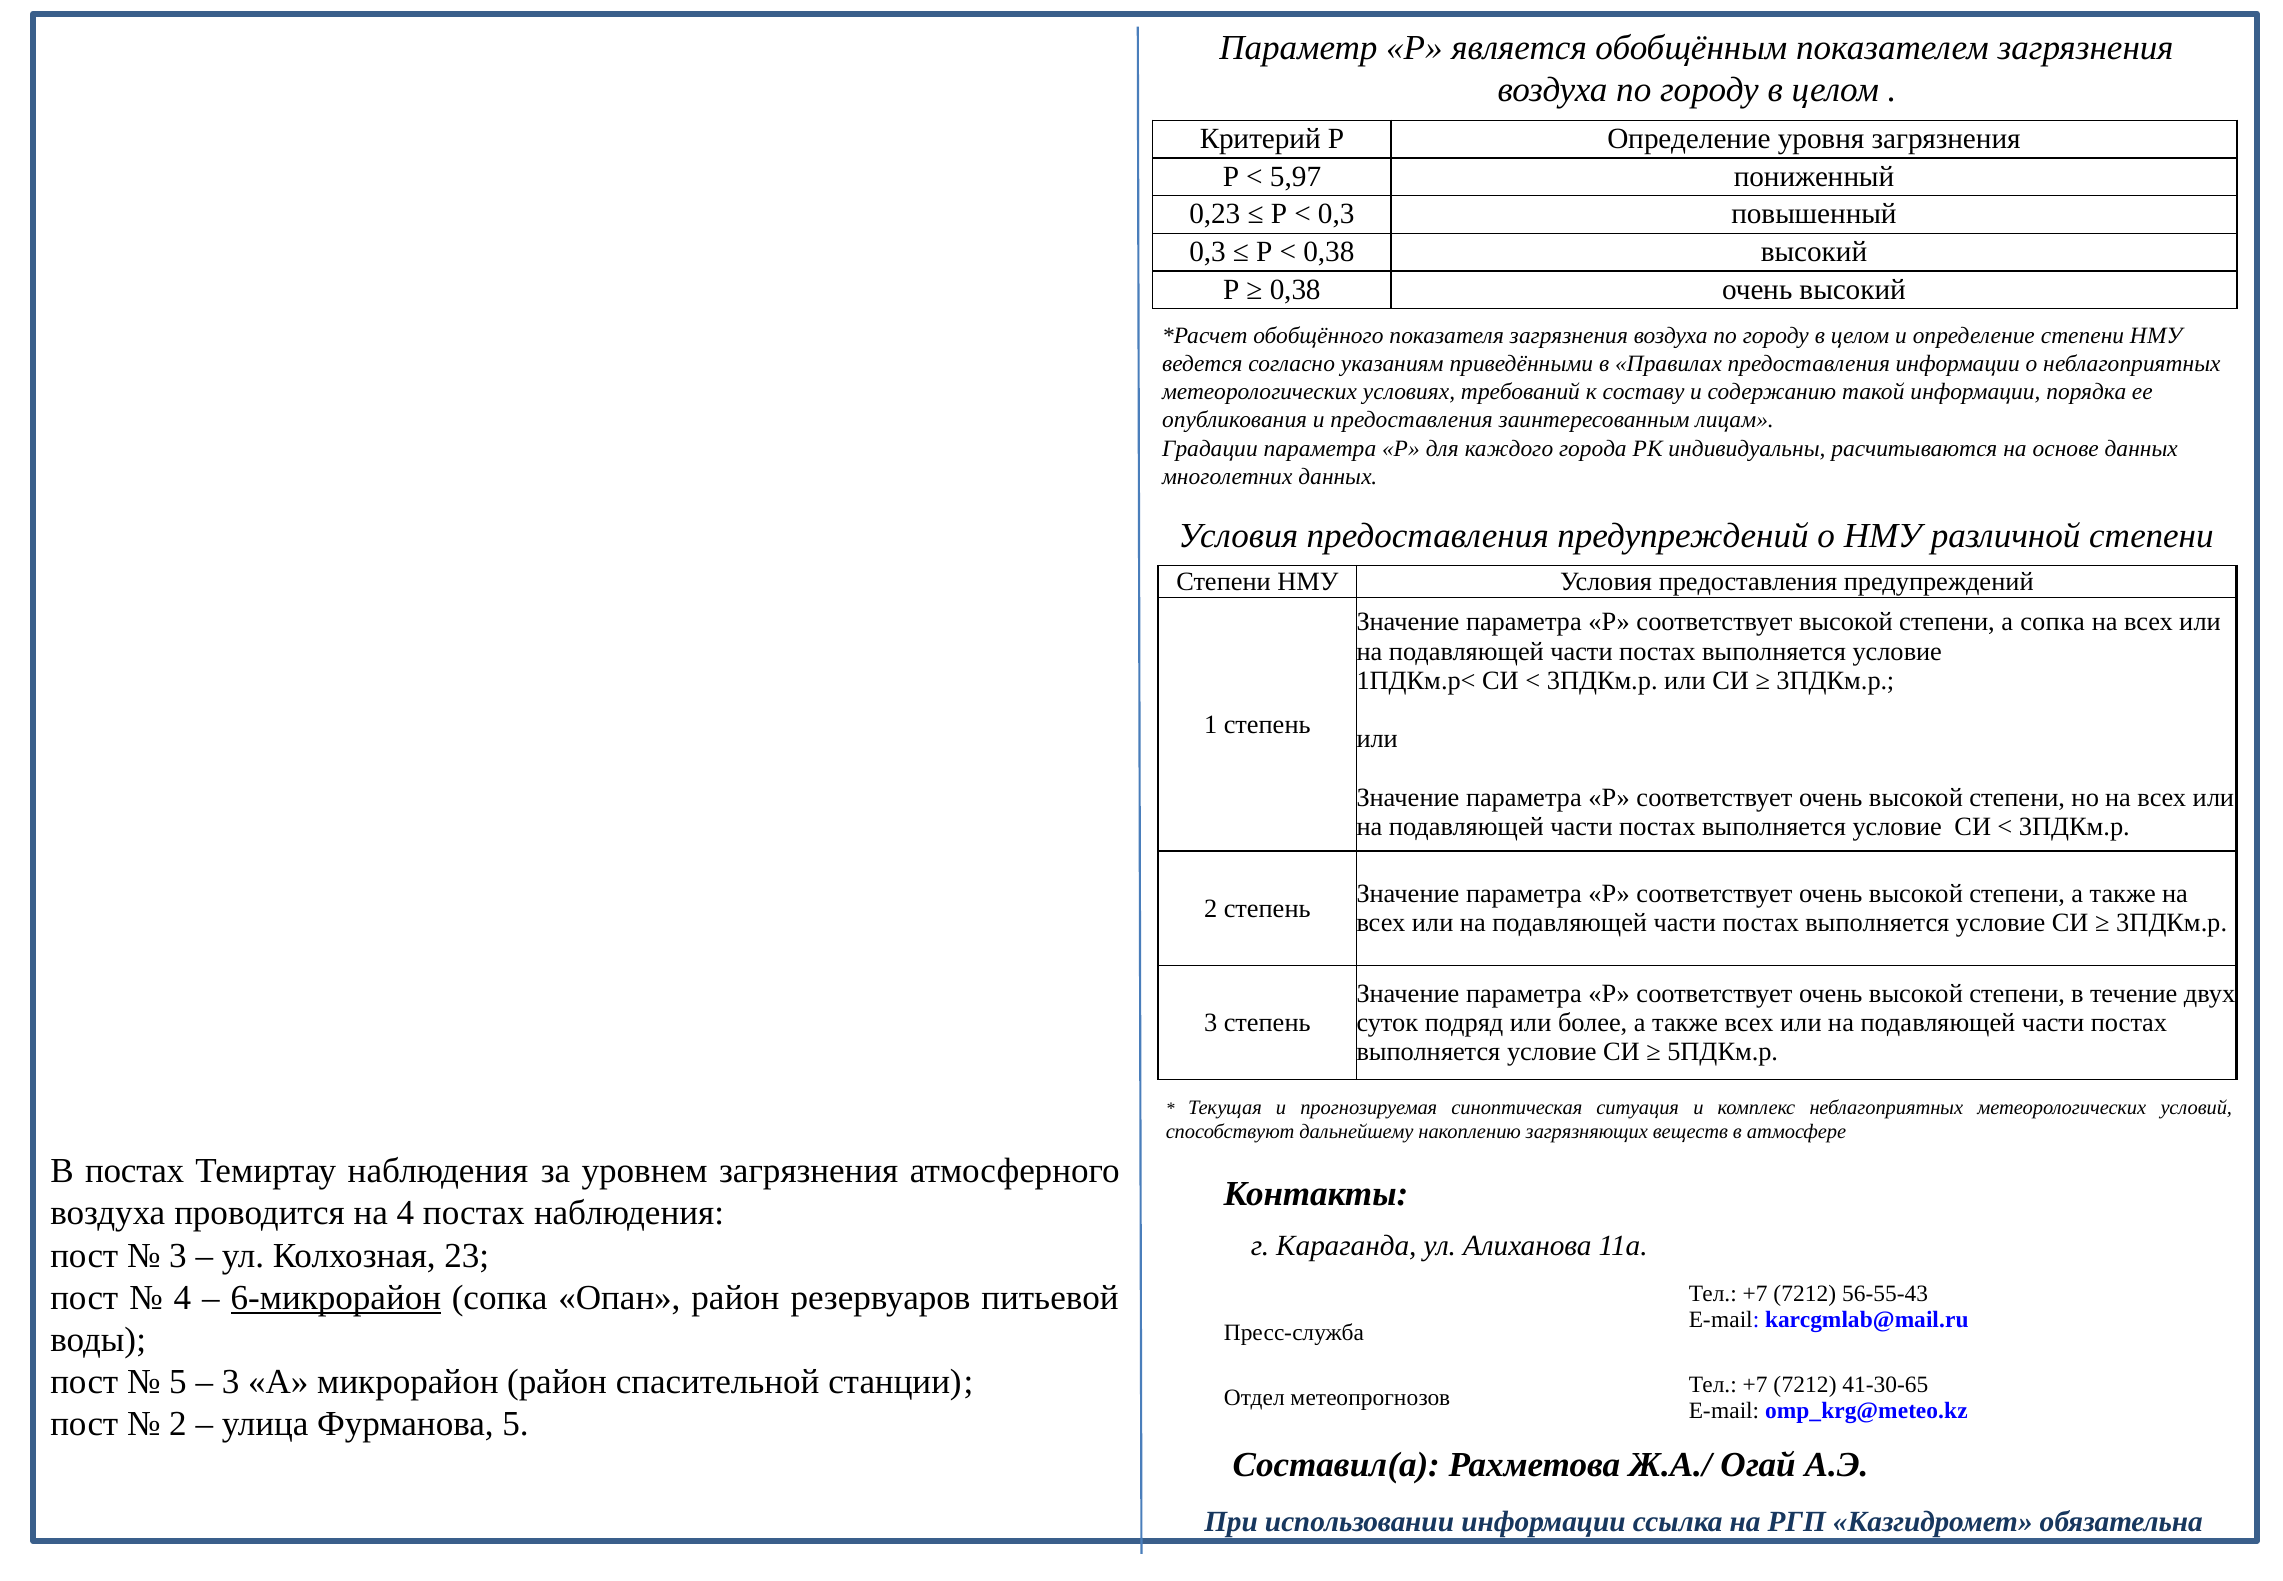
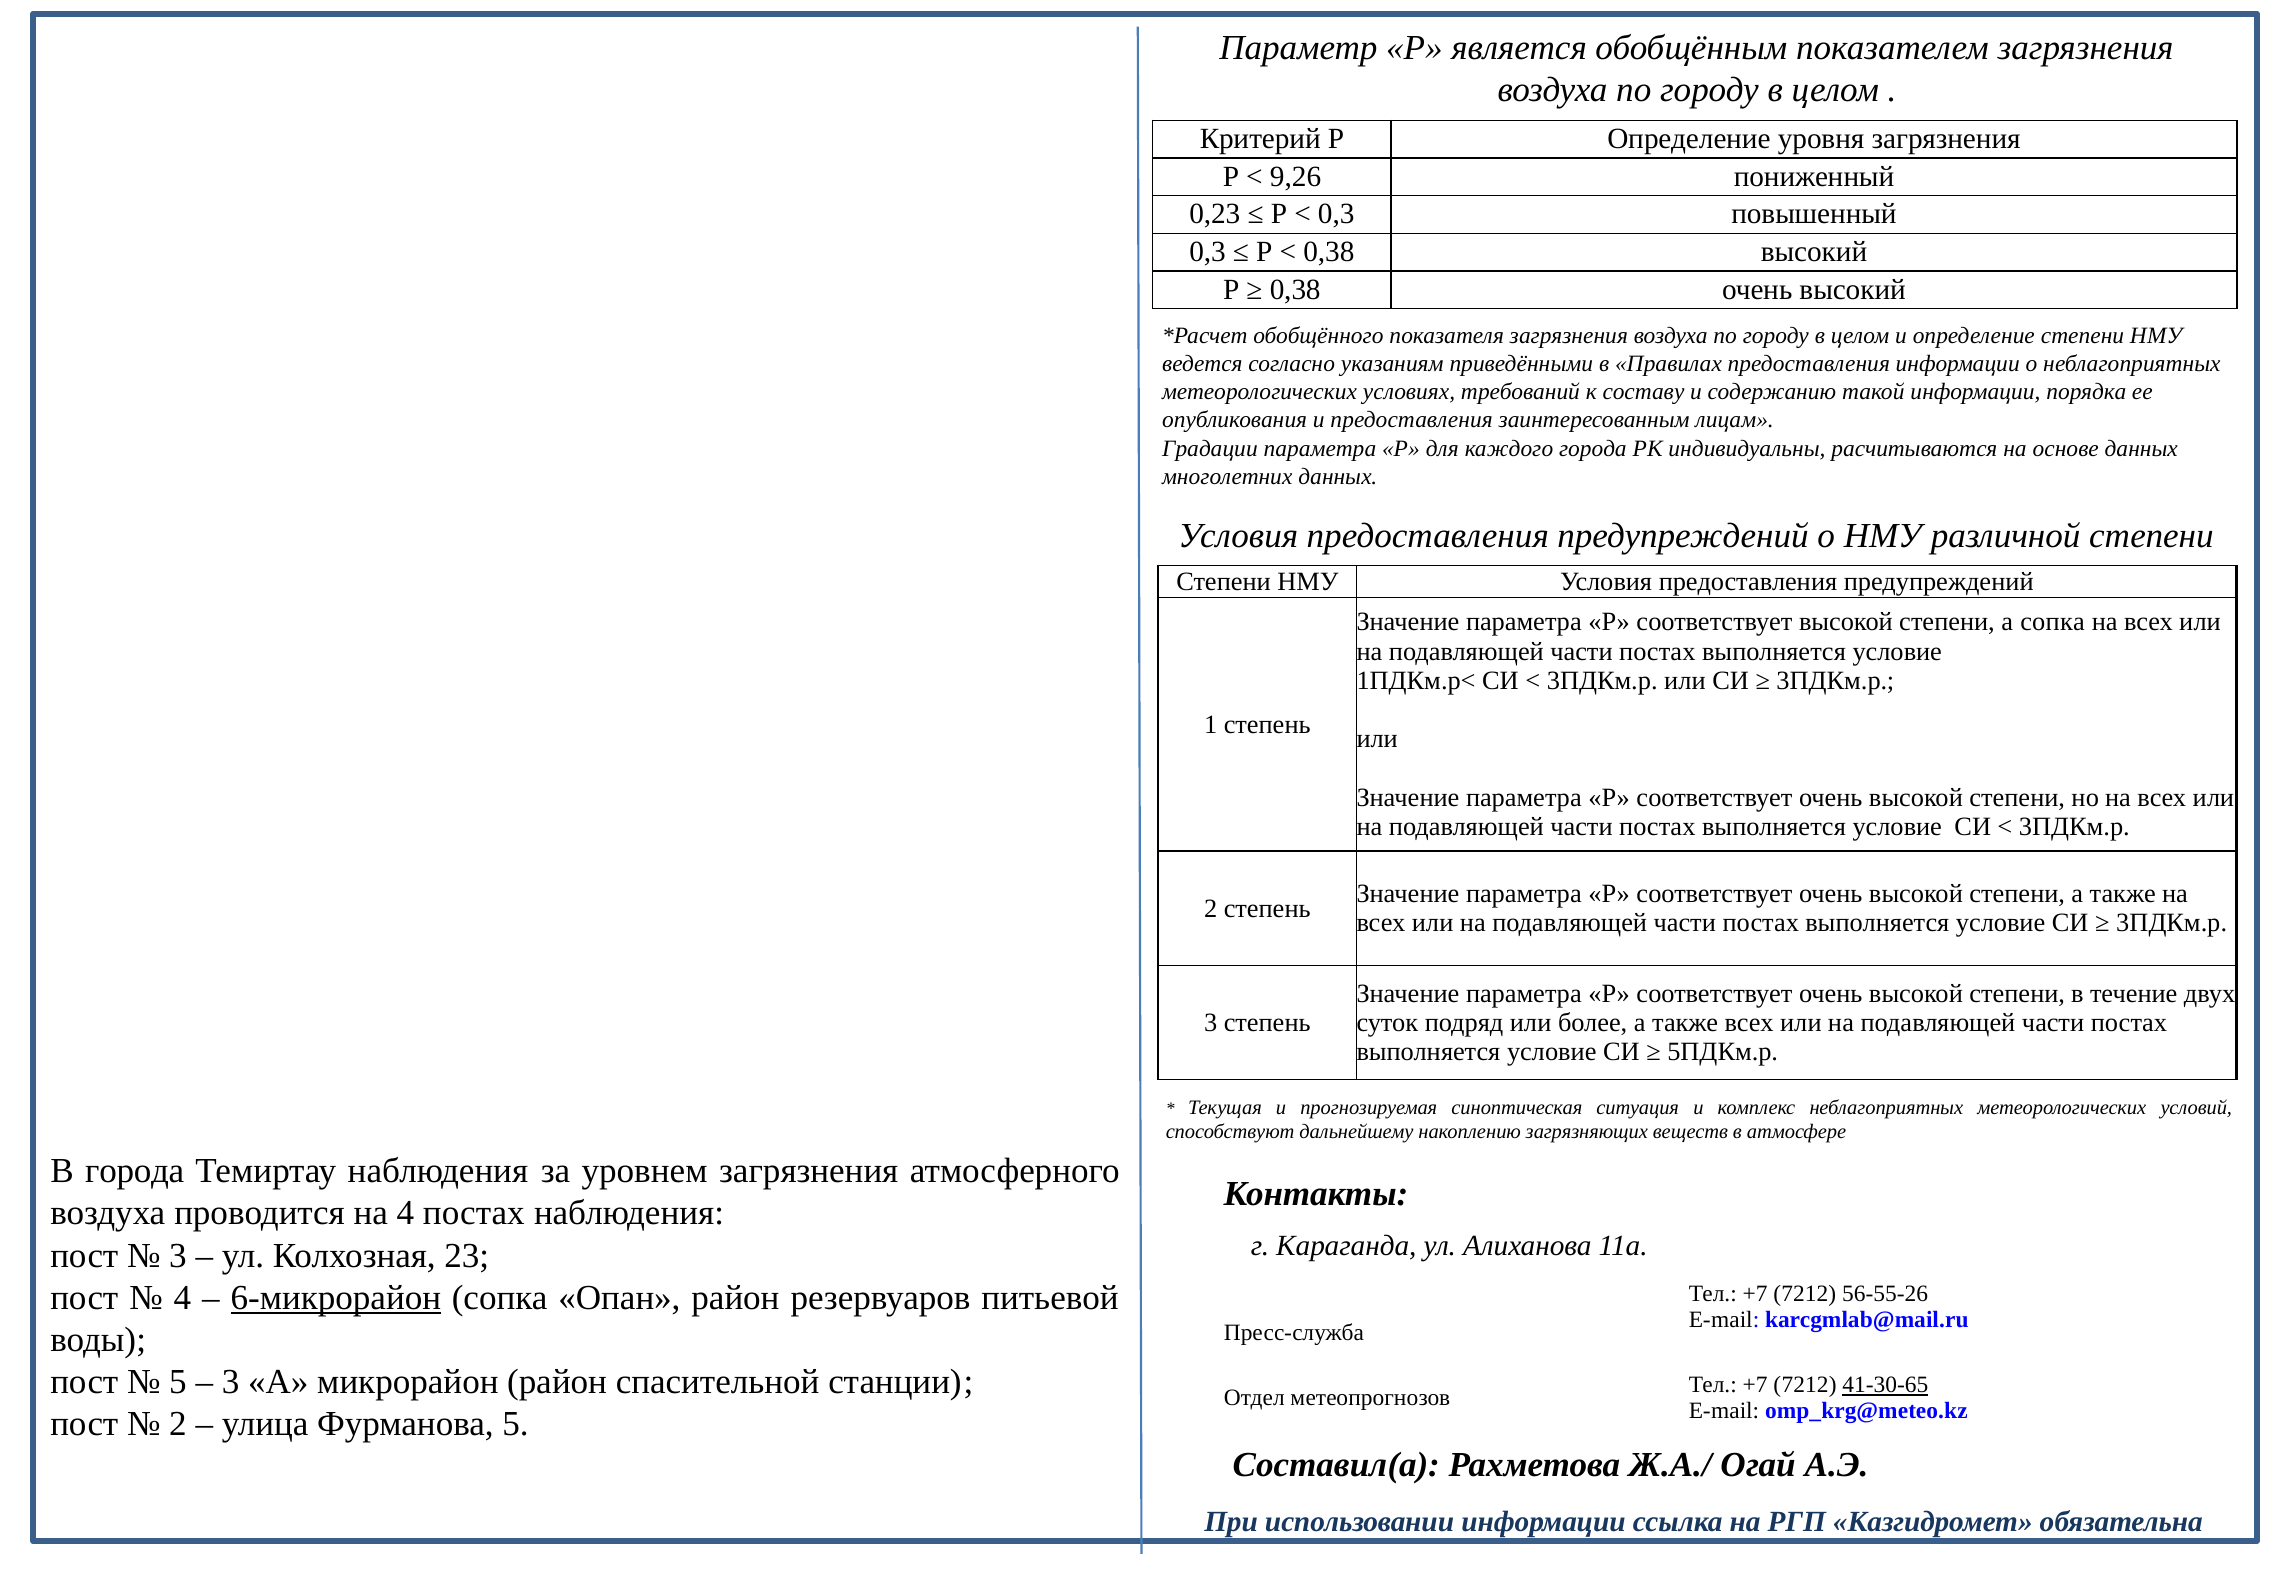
5,97: 5,97 -> 9,26
В постах: постах -> города
56-55-43: 56-55-43 -> 56-55-26
41-30-65 underline: none -> present
